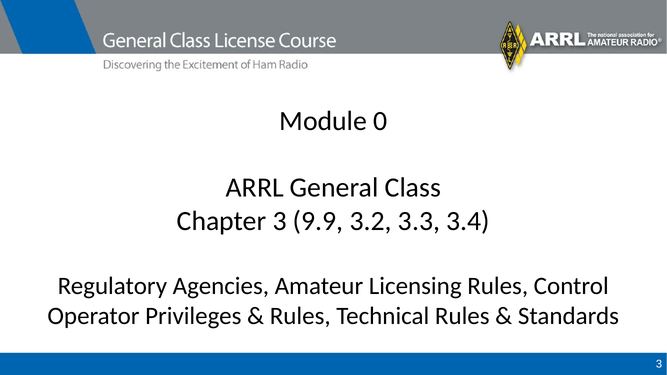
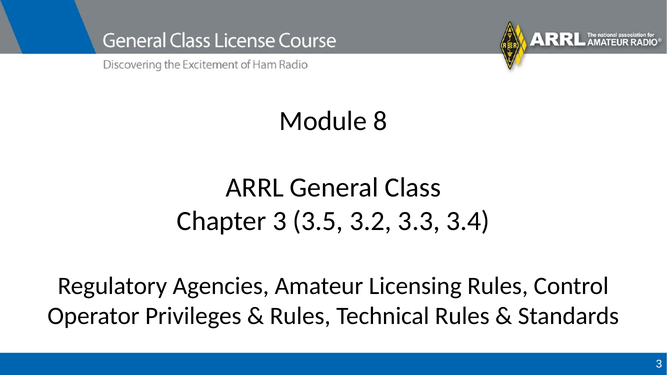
0: 0 -> 8
9.9: 9.9 -> 3.5
